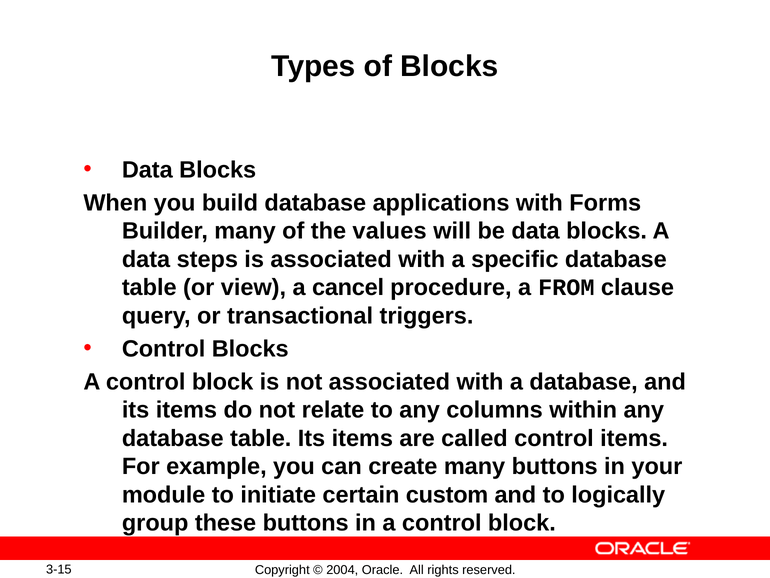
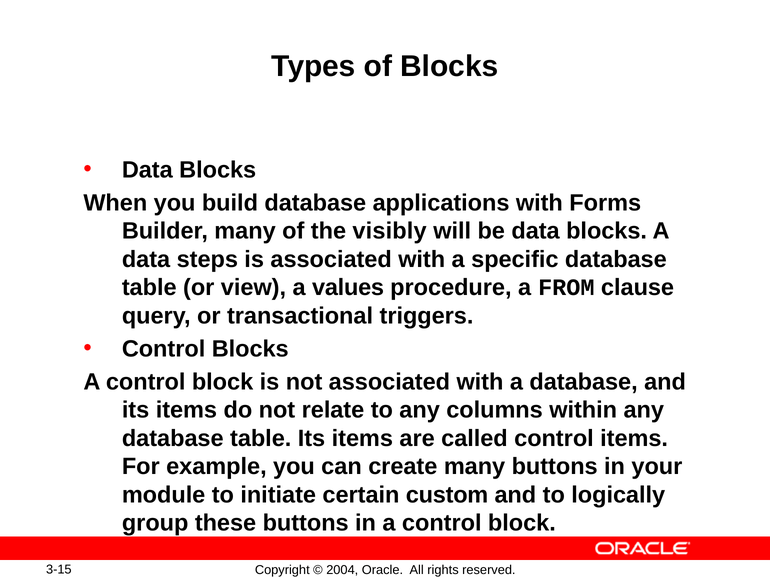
values: values -> visibly
cancel: cancel -> values
